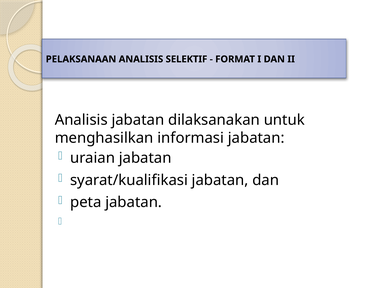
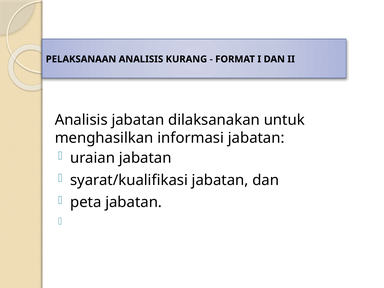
SELEKTIF: SELEKTIF -> KURANG
